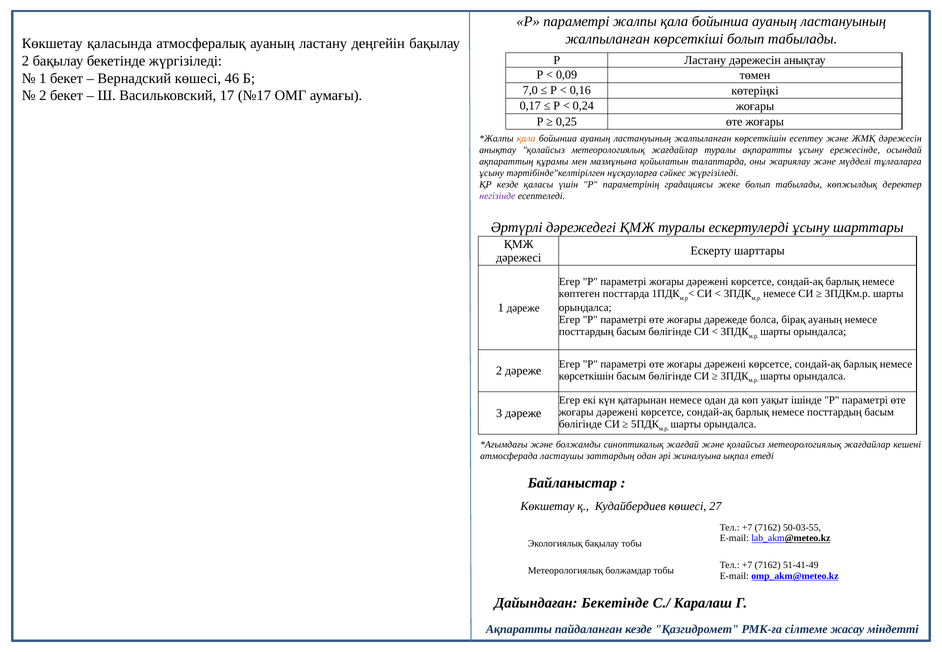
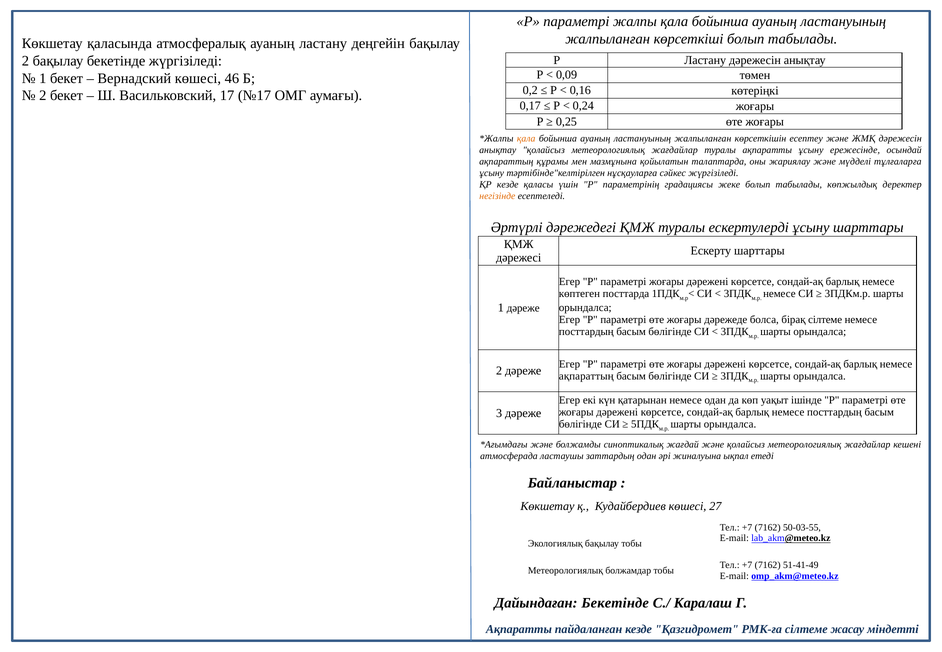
7,0: 7,0 -> 0,2
негізінде colour: purple -> orange
бірақ ауаның: ауаның -> сілтеме
көрсеткішін at (586, 376): көрсеткішін -> ақпараттың
